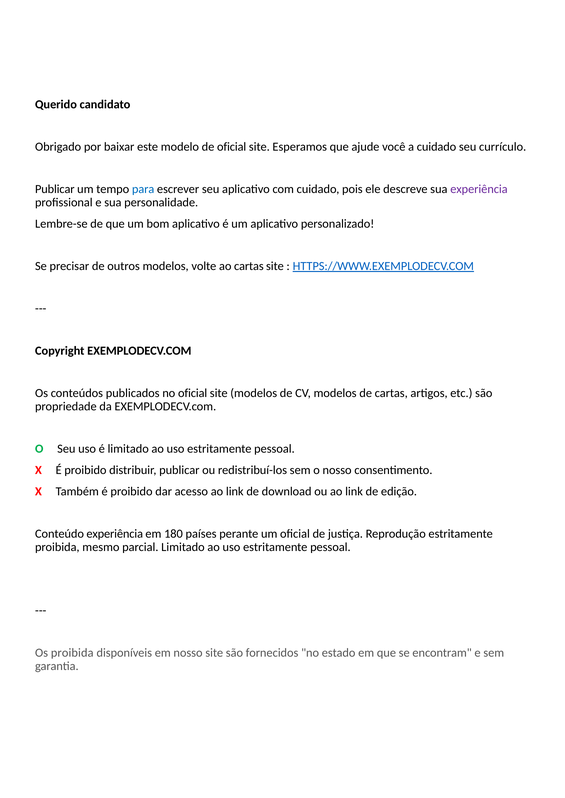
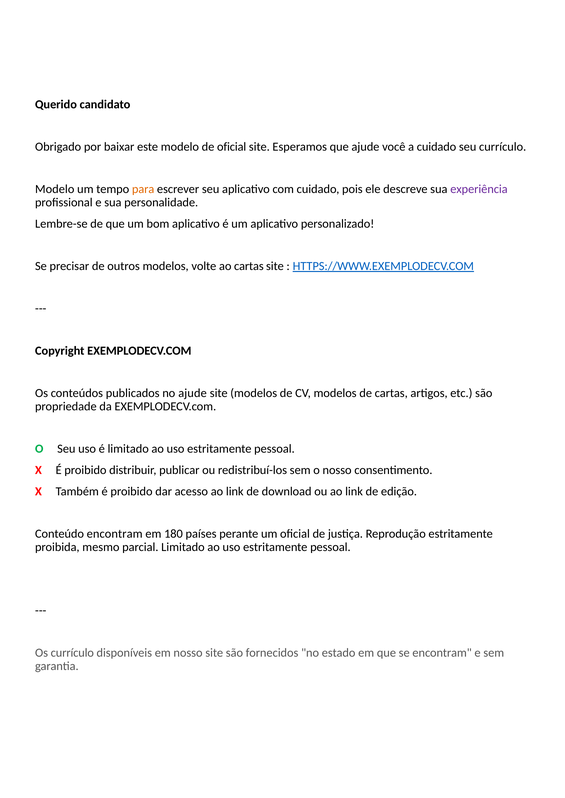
Publicar at (55, 189): Publicar -> Modelo
para colour: blue -> orange
no oficial: oficial -> ajude
Conteúdo experiência: experiência -> encontram
Os proibida: proibida -> currículo
